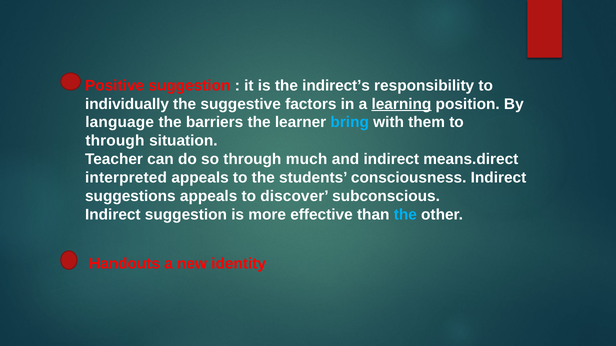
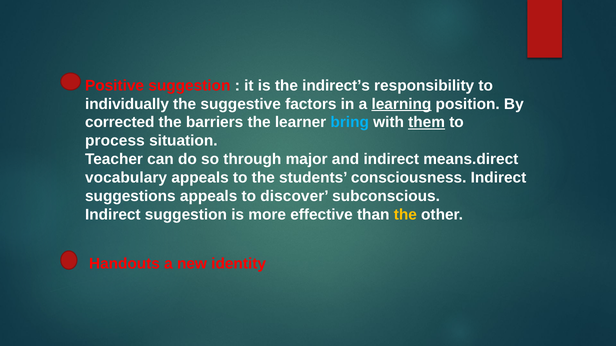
language: language -> corrected
them underline: none -> present
through at (115, 141): through -> process
much: much -> major
interpreted: interpreted -> vocabulary
the at (405, 215) colour: light blue -> yellow
